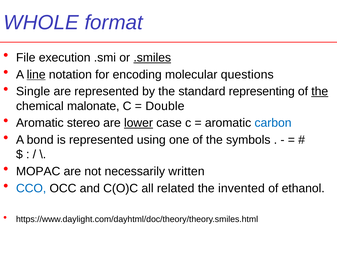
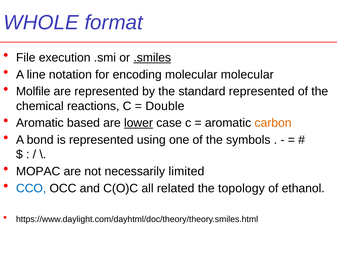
line underline: present -> none
molecular questions: questions -> molecular
Single: Single -> Molfile
standard representing: representing -> represented
the at (320, 91) underline: present -> none
malonate: malonate -> reactions
stereo: stereo -> based
carbon colour: blue -> orange
written: written -> limited
invented: invented -> topology
